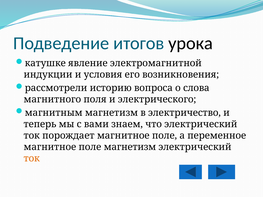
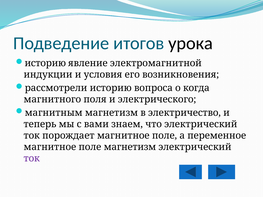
катушке at (45, 63): катушке -> историю
слова: слова -> когда
ток at (32, 158) colour: orange -> purple
